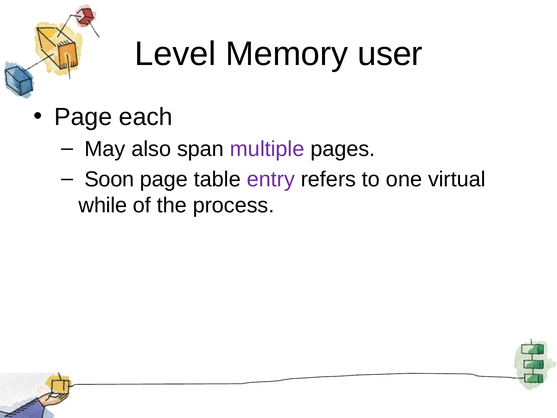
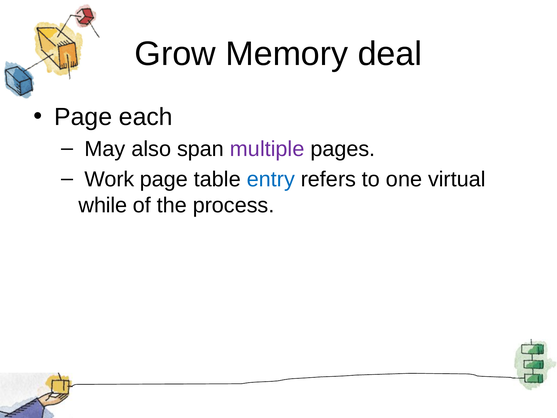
Level: Level -> Grow
user: user -> deal
Soon: Soon -> Work
entry colour: purple -> blue
